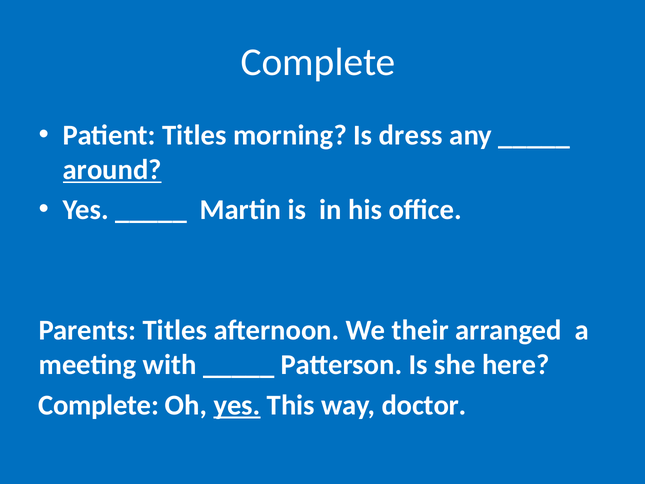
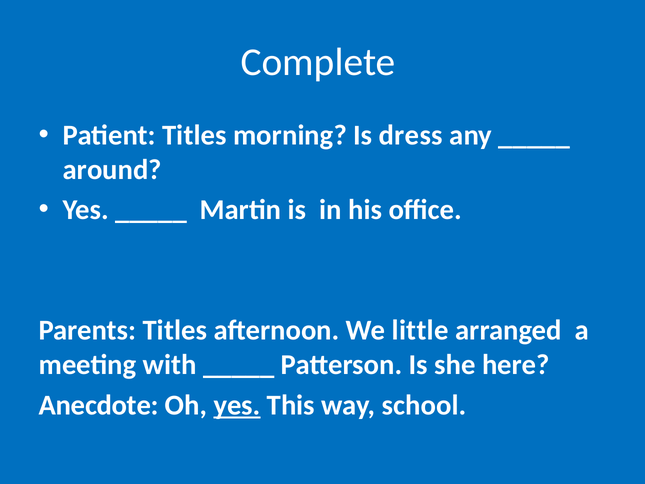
around underline: present -> none
their: their -> little
Complete at (99, 405): Complete -> Anecdote
doctor: doctor -> school
